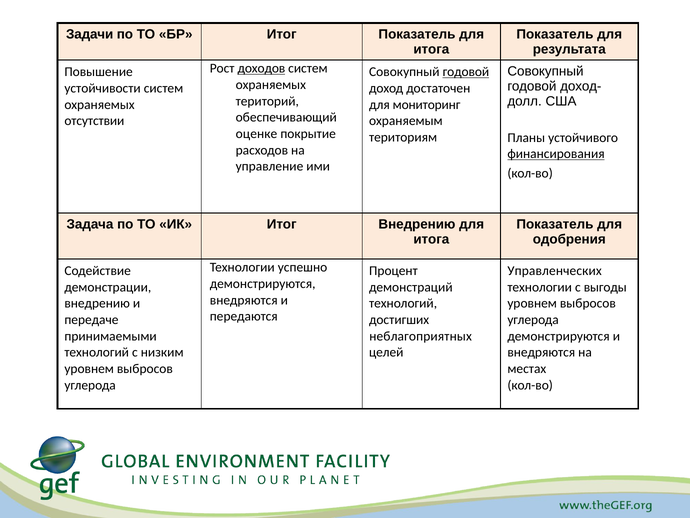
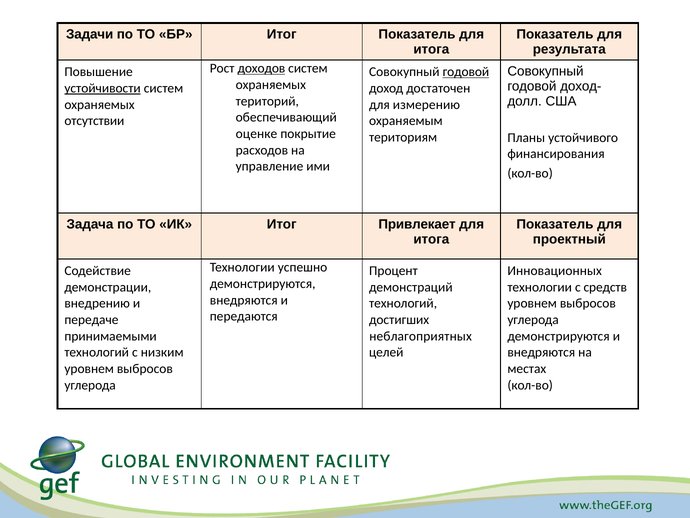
устойчивости underline: none -> present
мониторинг: мониторинг -> измерению
финансирования underline: present -> none
Итог Внедрению: Внедрению -> Привлекает
одобрения: одобрения -> проектный
Управленческих: Управленческих -> Инновационных
выгоды: выгоды -> средств
